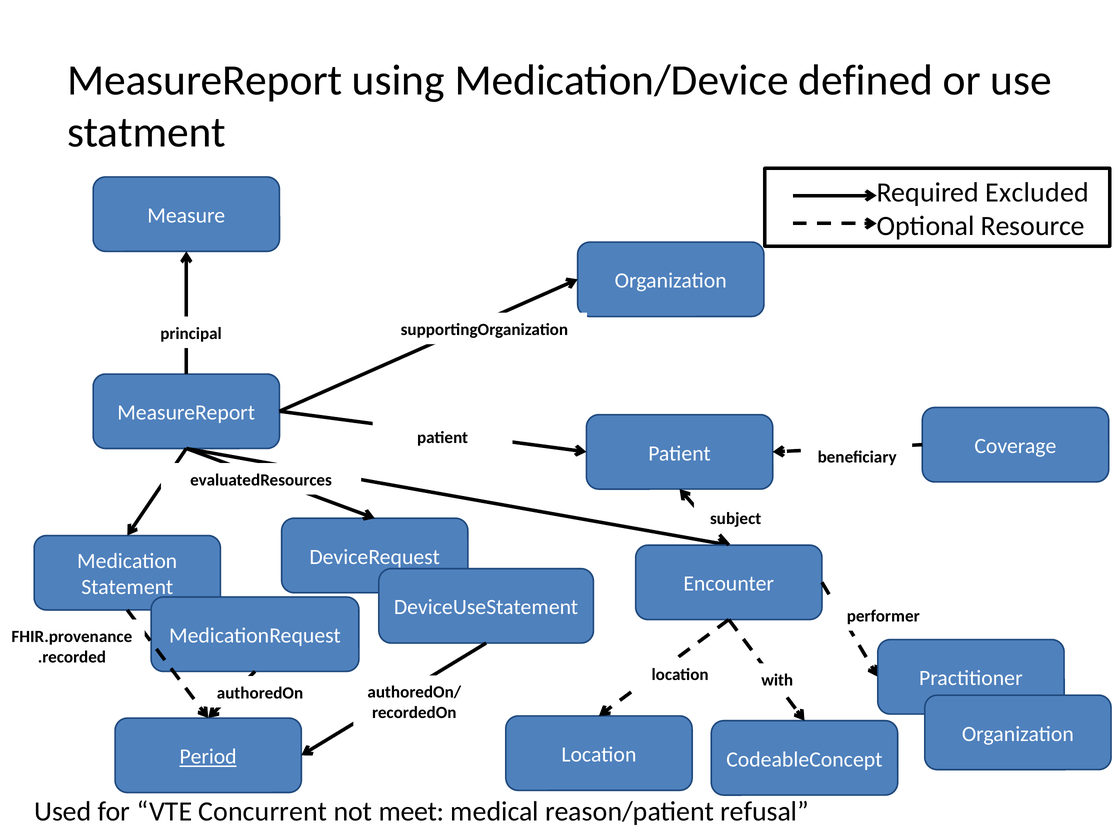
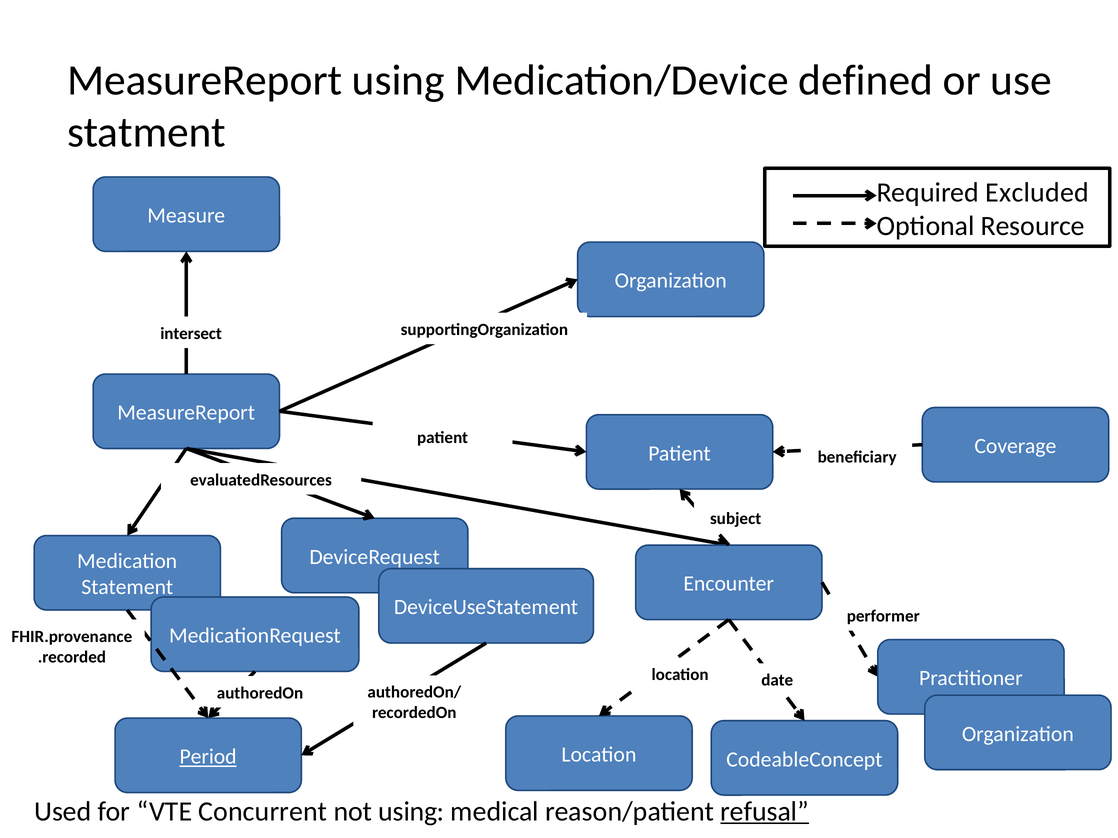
principal: principal -> intersect
with: with -> date
not meet: meet -> using
refusal underline: none -> present
